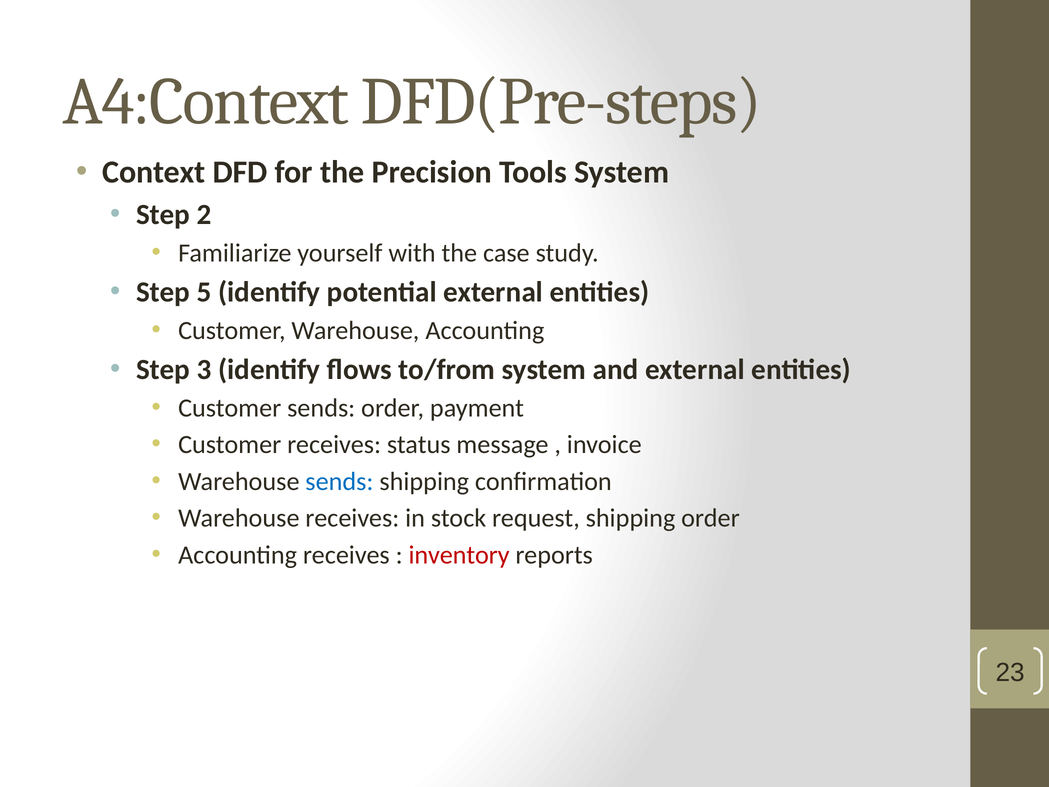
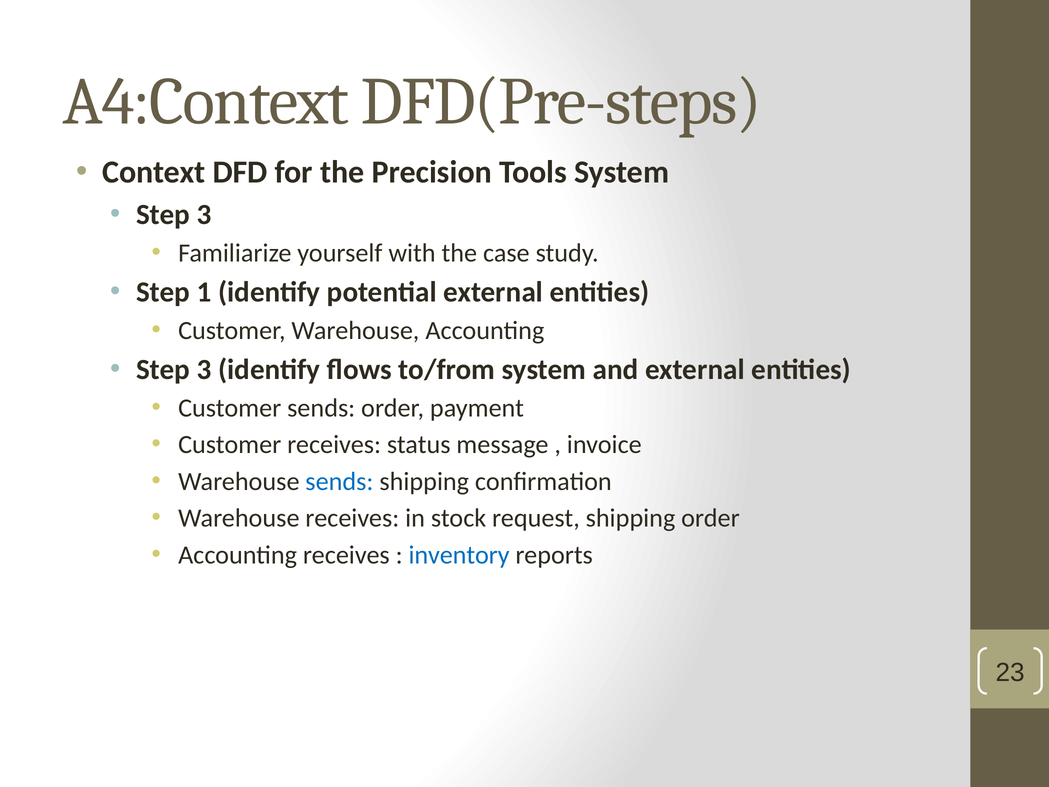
2 at (204, 215): 2 -> 3
5: 5 -> 1
inventory colour: red -> blue
